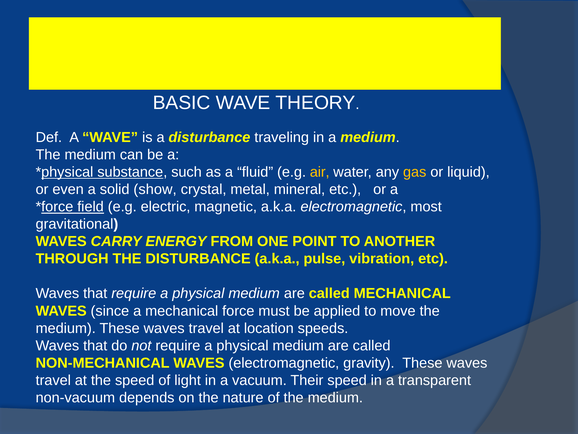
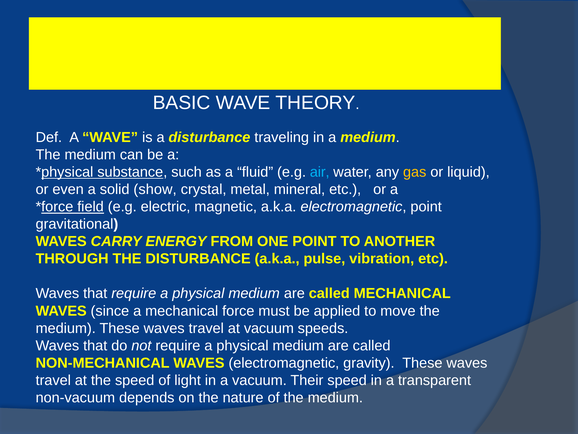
air colour: yellow -> light blue
electromagnetic most: most -> point
at location: location -> vacuum
